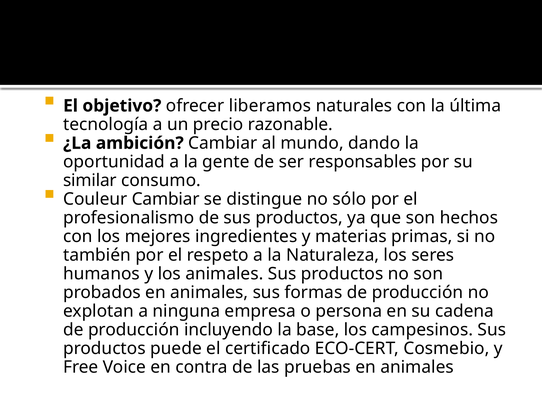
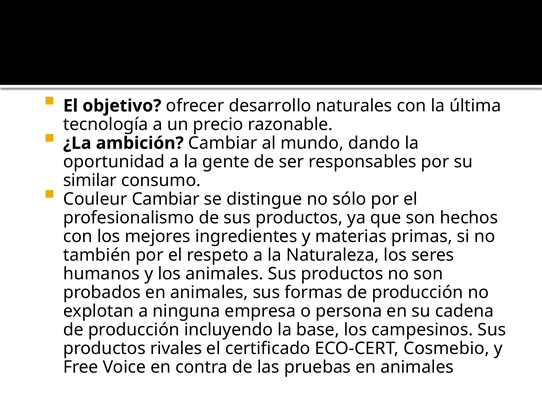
liberamos: liberamos -> desarrollo
puede: puede -> rivales
